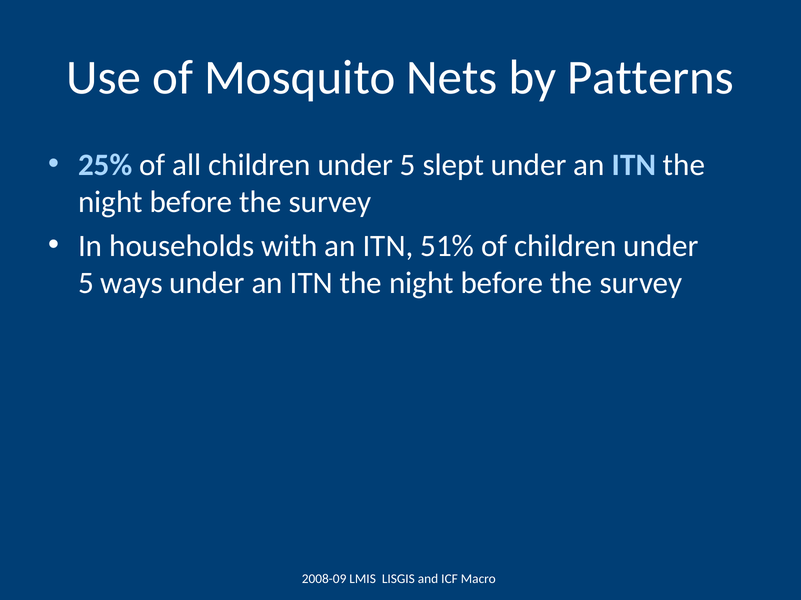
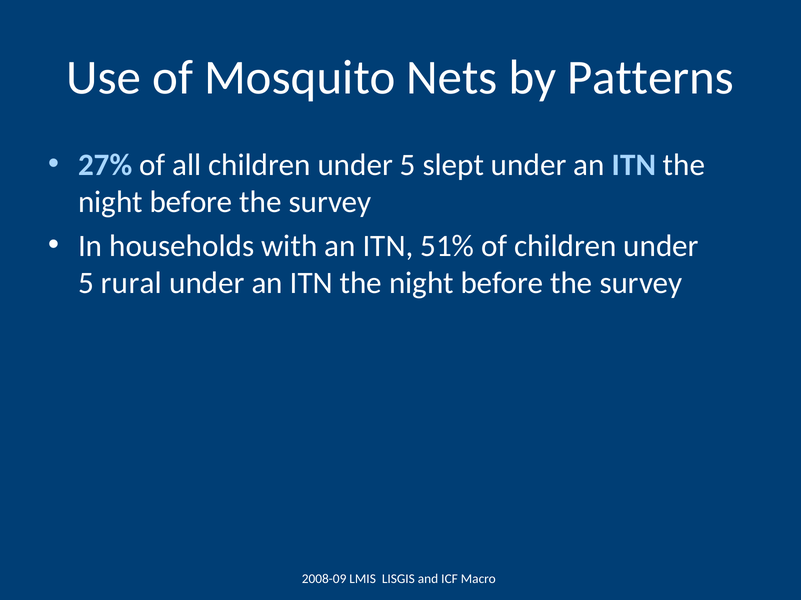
25%: 25% -> 27%
ways: ways -> rural
